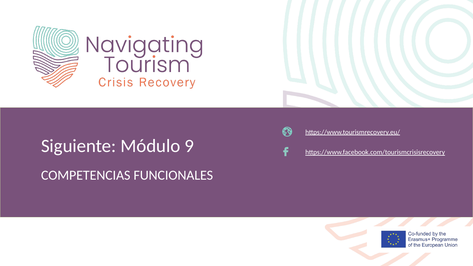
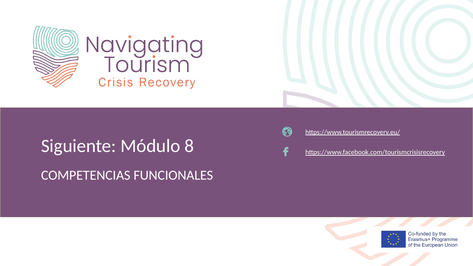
9: 9 -> 8
